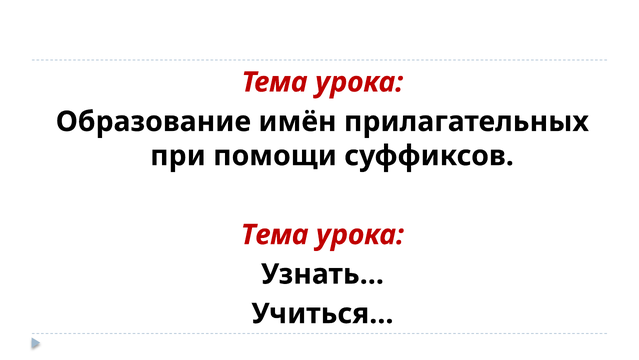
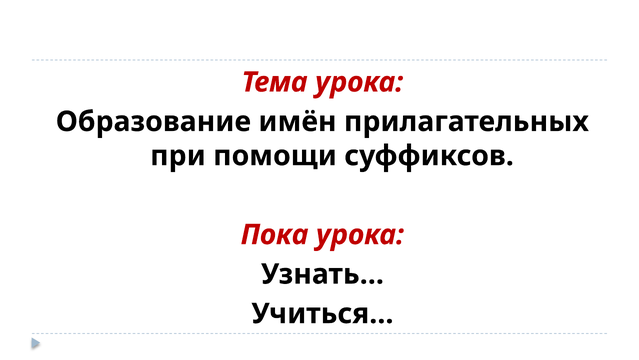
Тема at (275, 234): Тема -> Пока
